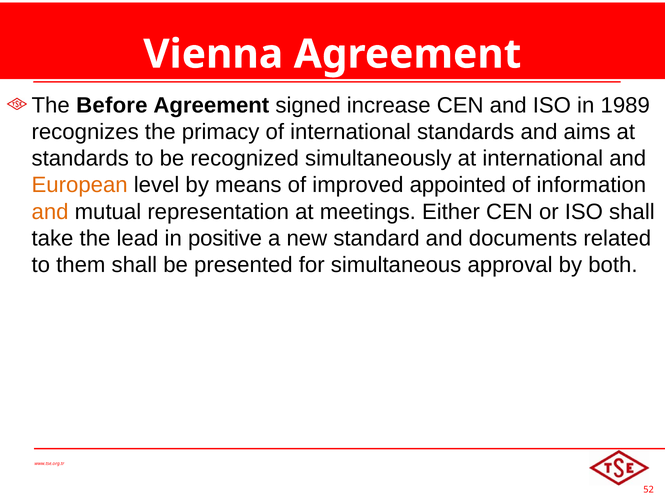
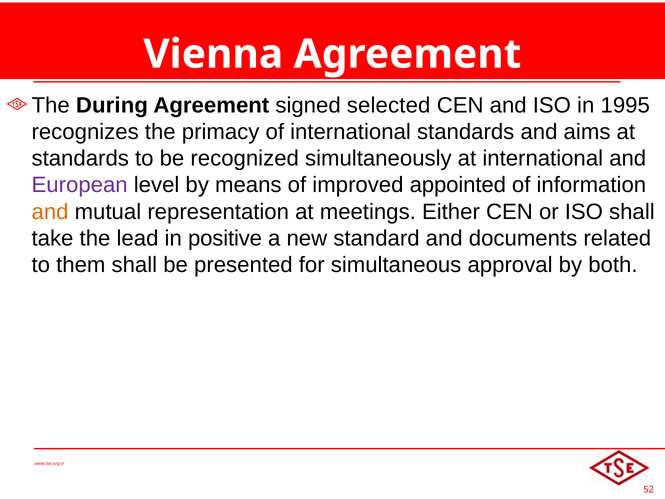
Before: Before -> During
increase: increase -> selected
1989: 1989 -> 1995
European colour: orange -> purple
